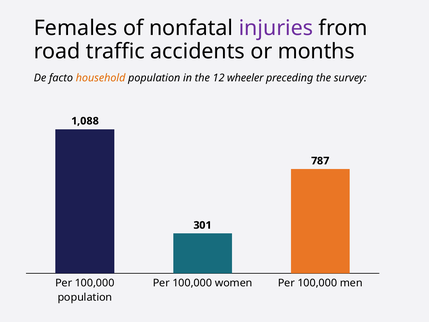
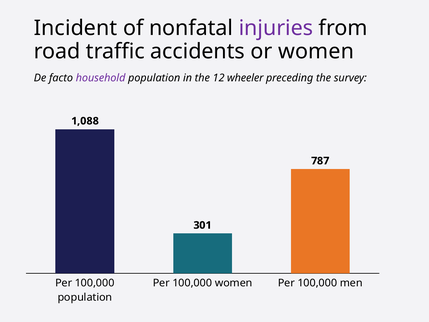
Females: Females -> Incident
or months: months -> women
household colour: orange -> purple
